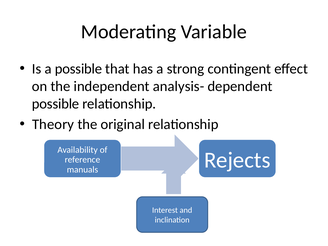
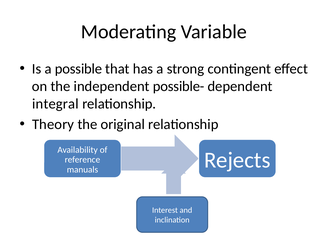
analysis-: analysis- -> possible-
possible at (56, 104): possible -> integral
